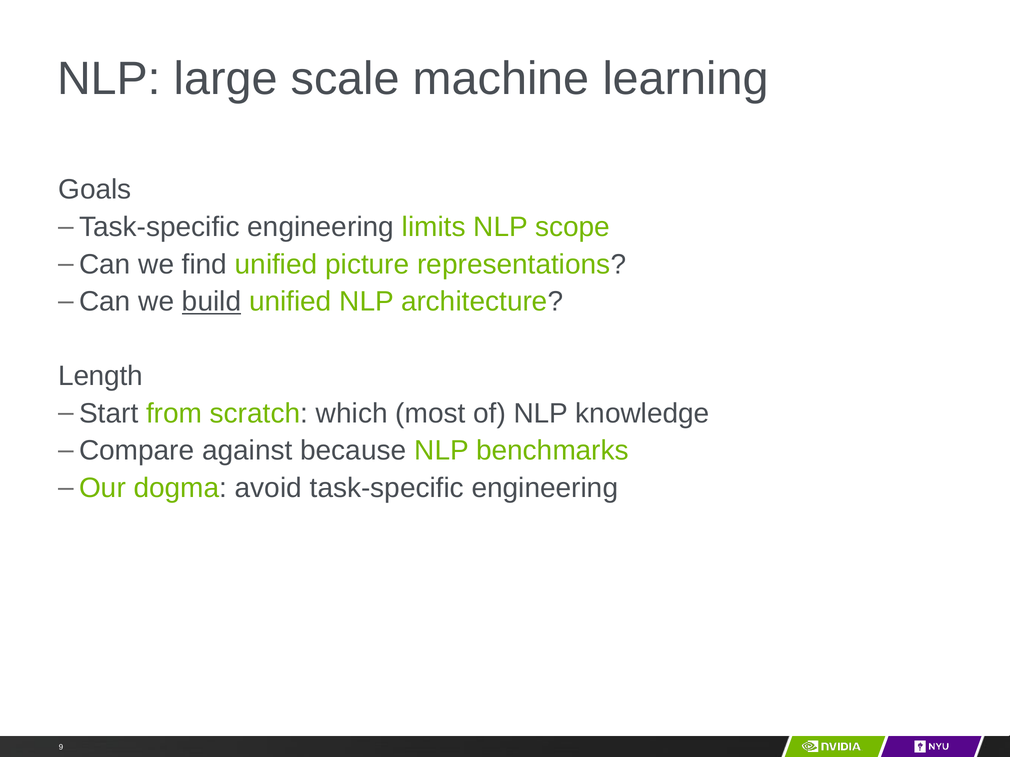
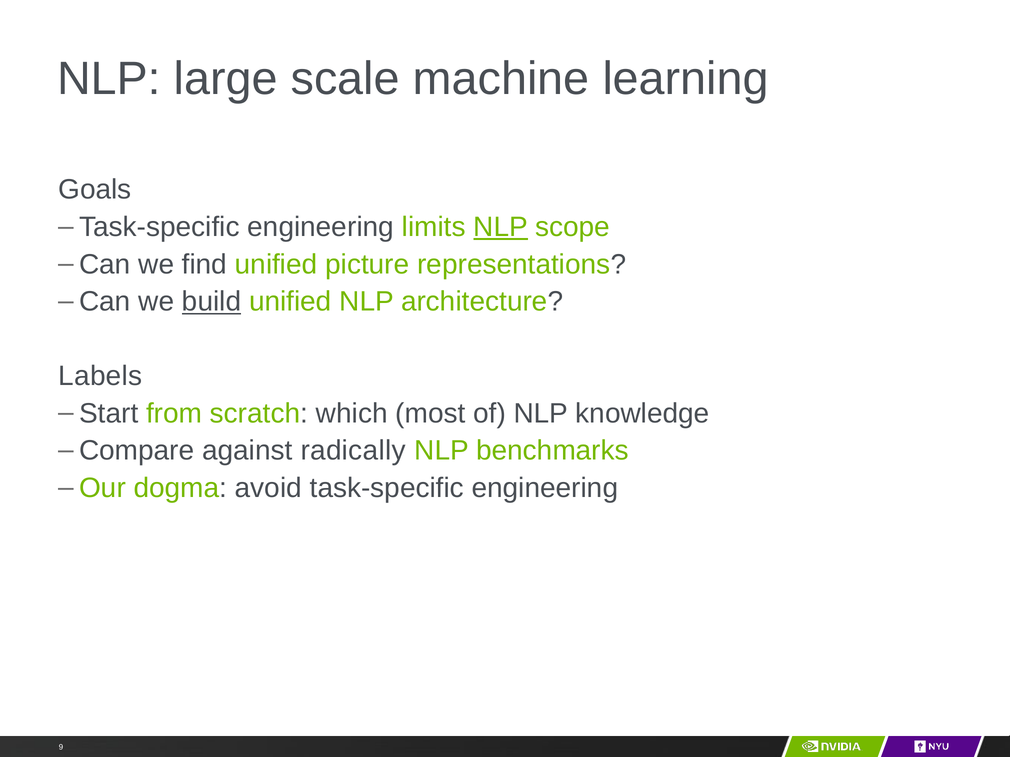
NLP at (501, 227) underline: none -> present
Length: Length -> Labels
because: because -> radically
